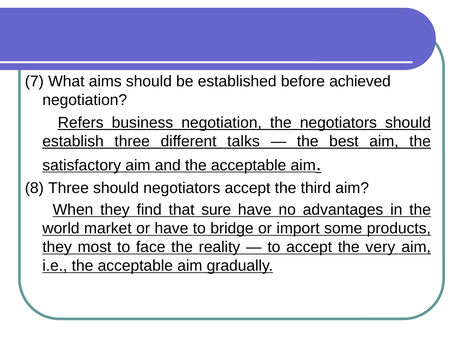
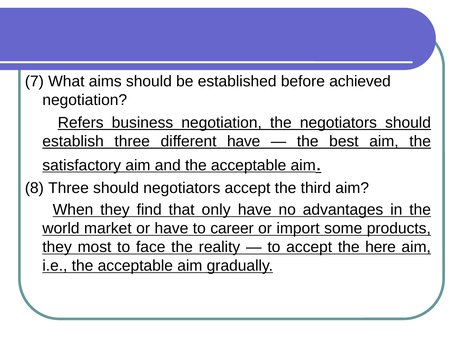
different talks: talks -> have
sure: sure -> only
bridge: bridge -> career
very: very -> here
